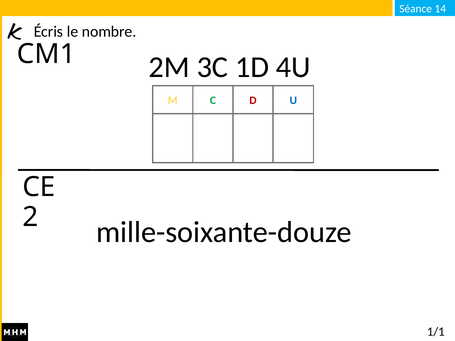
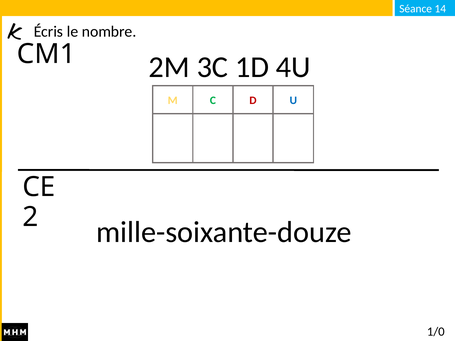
1/1: 1/1 -> 1/0
